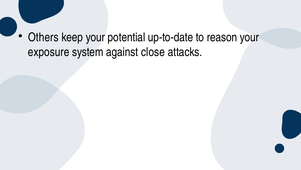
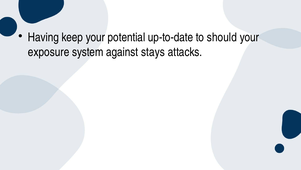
Others: Others -> Having
reason: reason -> should
close: close -> stays
